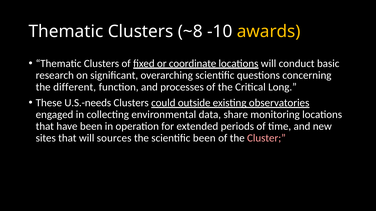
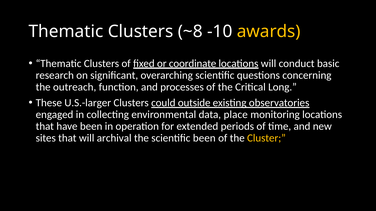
different: different -> outreach
U.S.-needs: U.S.-needs -> U.S.-larger
share: share -> place
sources: sources -> archival
Cluster colour: pink -> yellow
